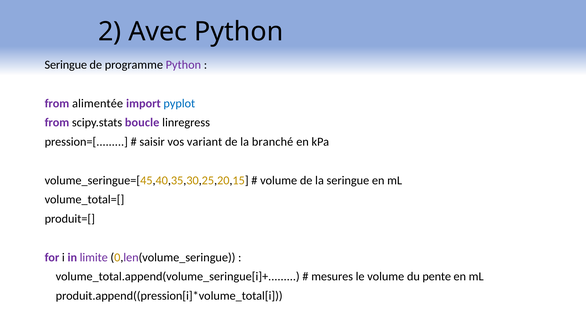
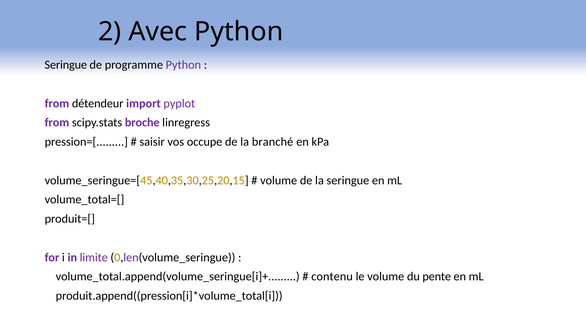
alimentée: alimentée -> détendeur
pyplot colour: blue -> purple
boucle: boucle -> broche
variant: variant -> occupe
mesures: mesures -> contenu
